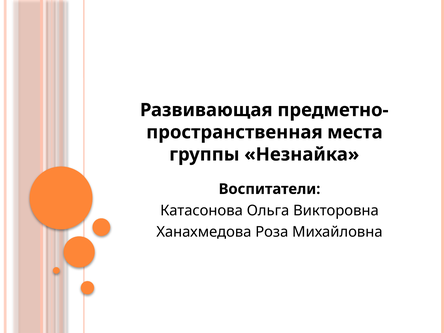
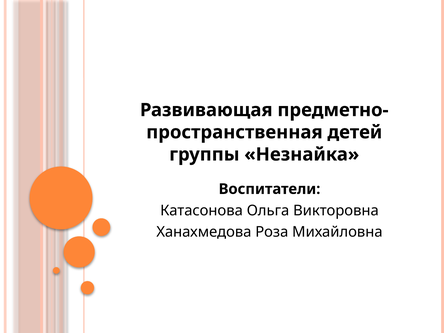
места: места -> детей
